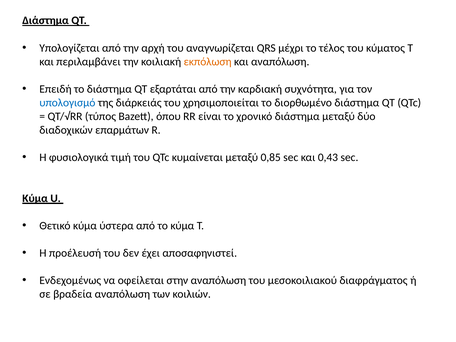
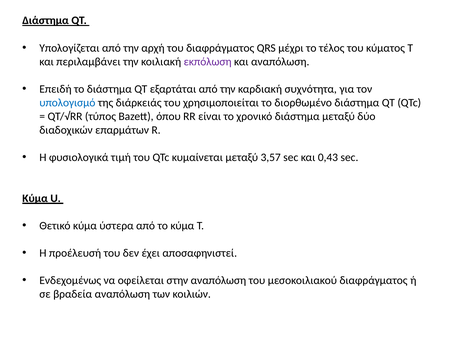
του αναγνωρίζεται: αναγνωρίζεται -> διαφράγματος
εκπόλωση colour: orange -> purple
0,85: 0,85 -> 3,57
